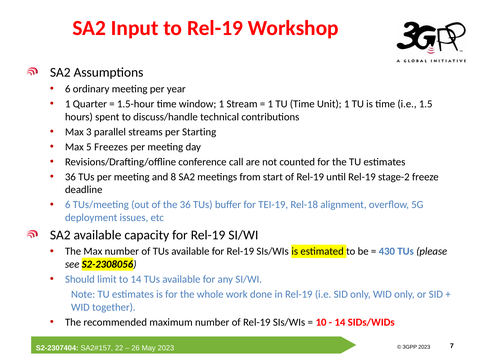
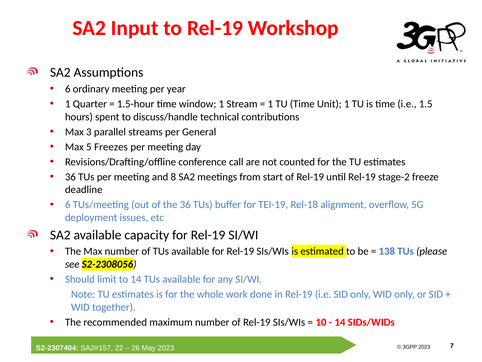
Starting: Starting -> General
430: 430 -> 138
